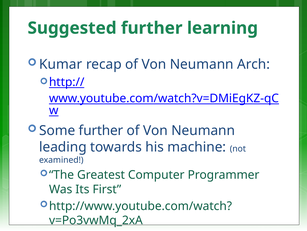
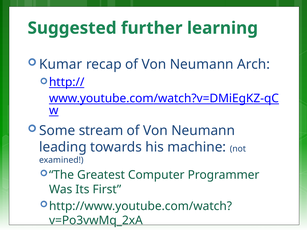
Some further: further -> stream
